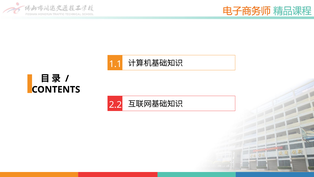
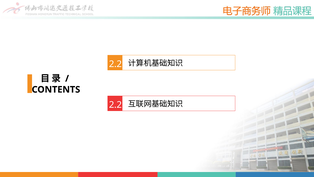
1.1 at (115, 64): 1.1 -> 2.2
